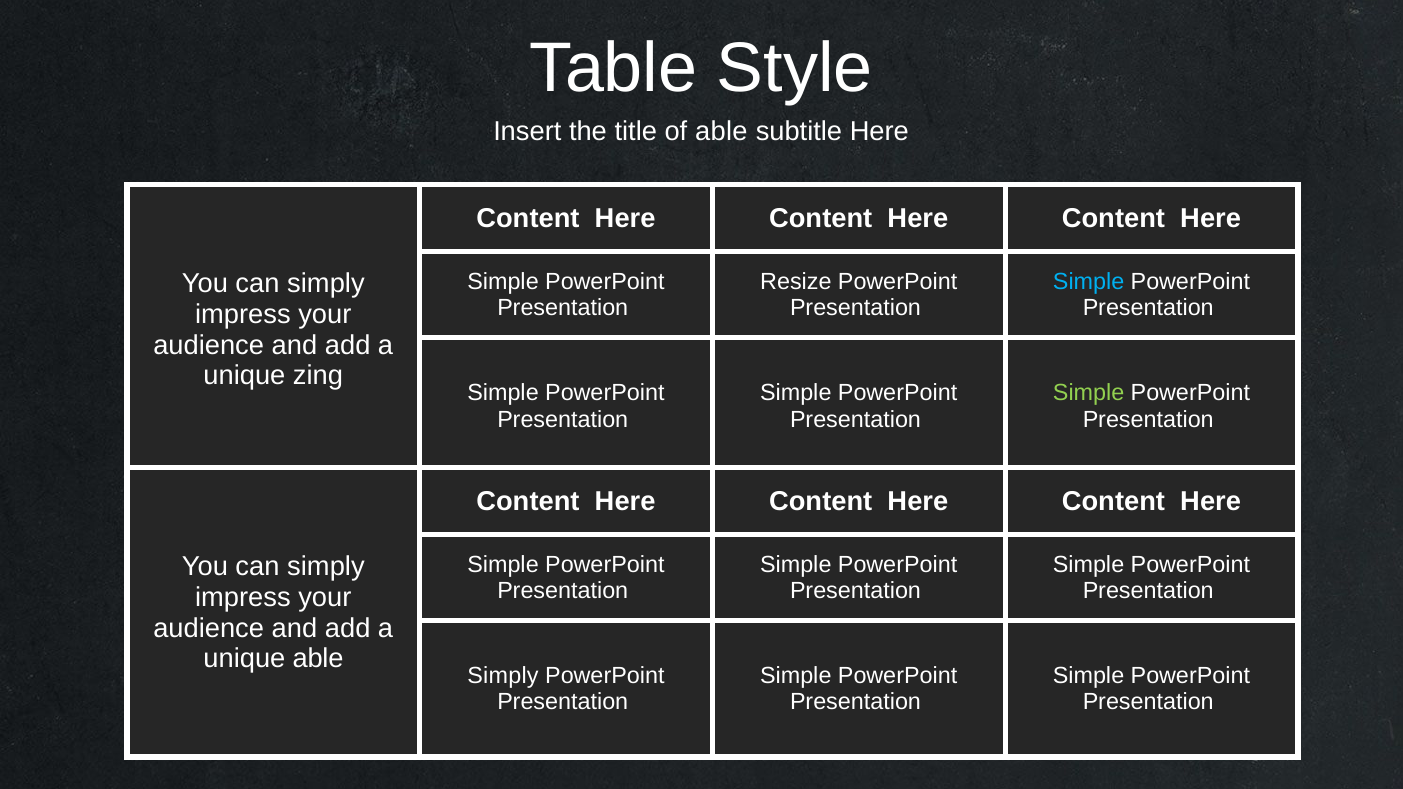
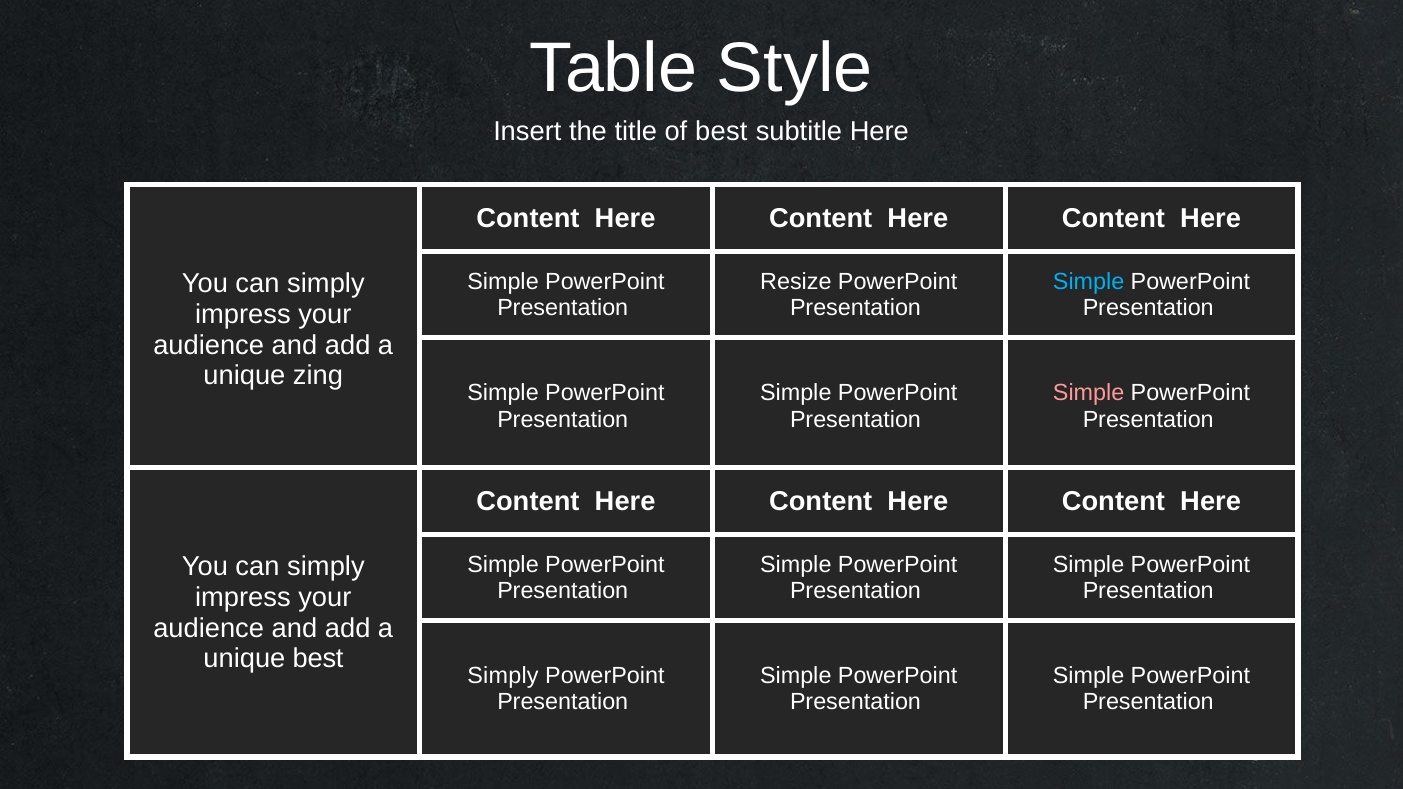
of able: able -> best
Simple at (1089, 393) colour: light green -> pink
unique able: able -> best
